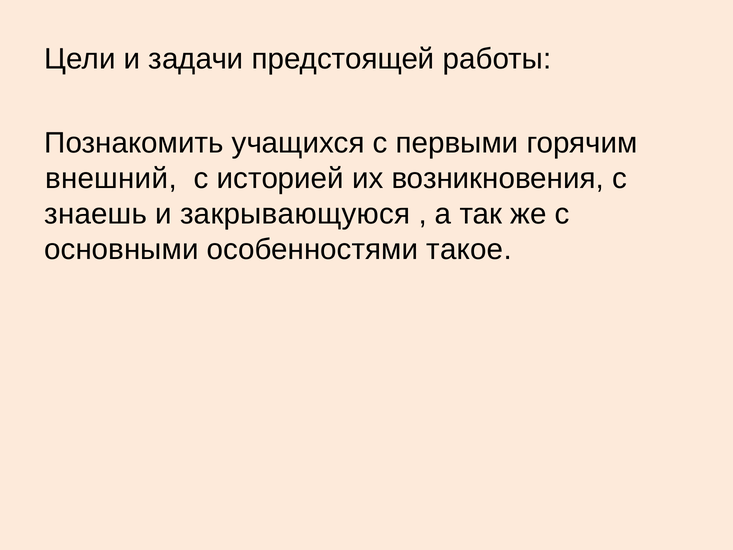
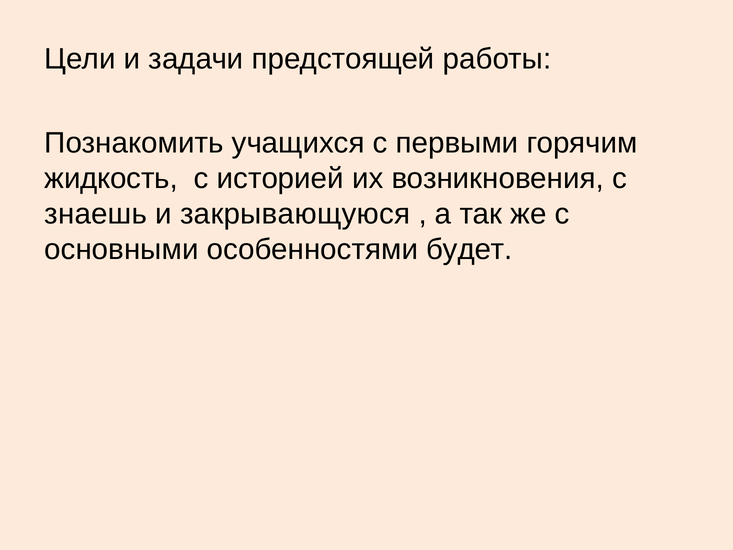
внешний: внешний -> жидкость
такое: такое -> будет
